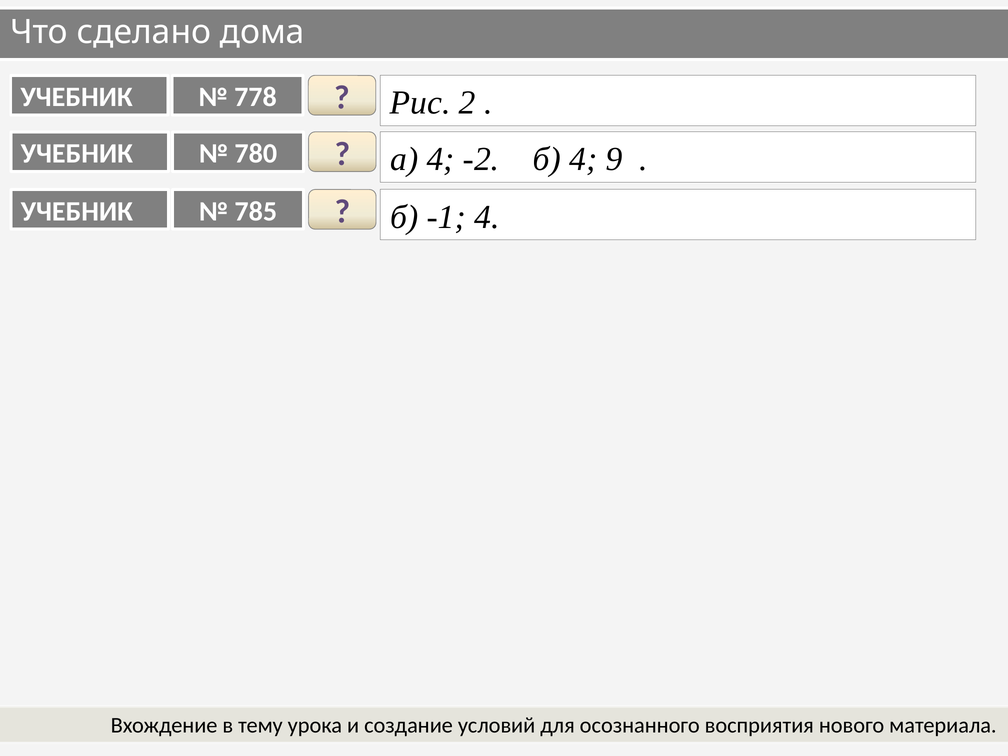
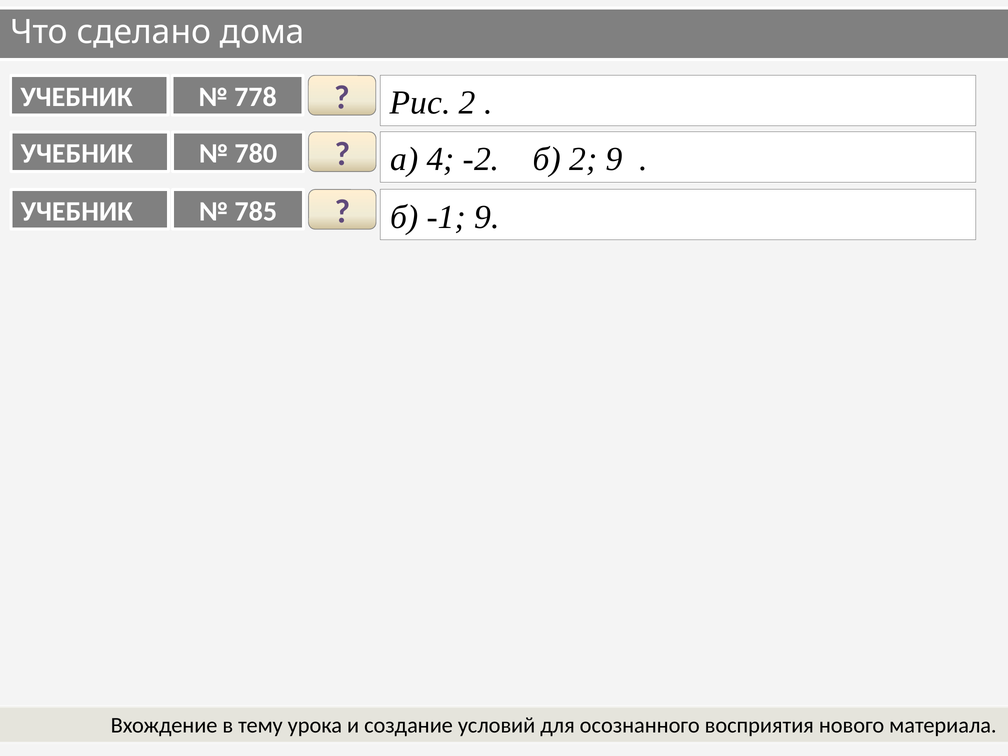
б 4: 4 -> 2
-1 4: 4 -> 9
